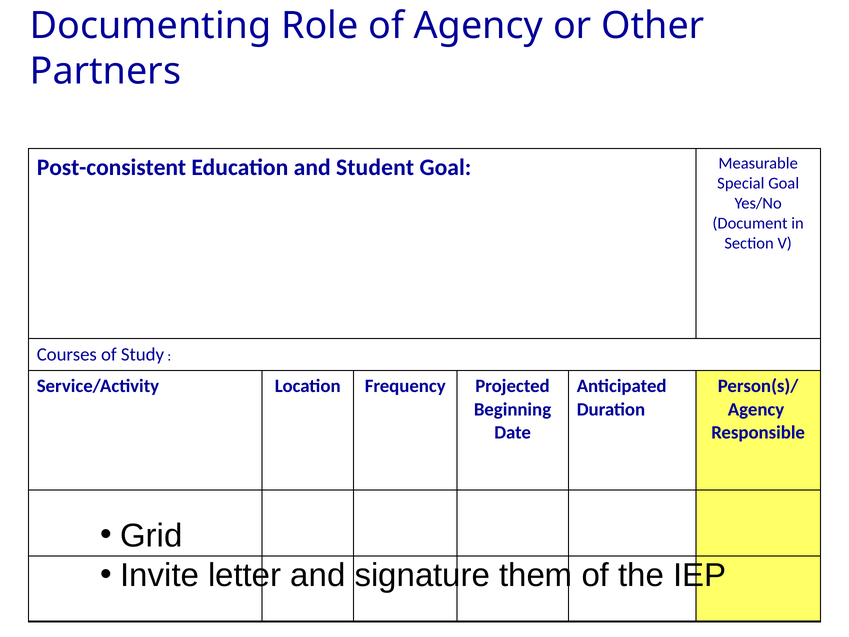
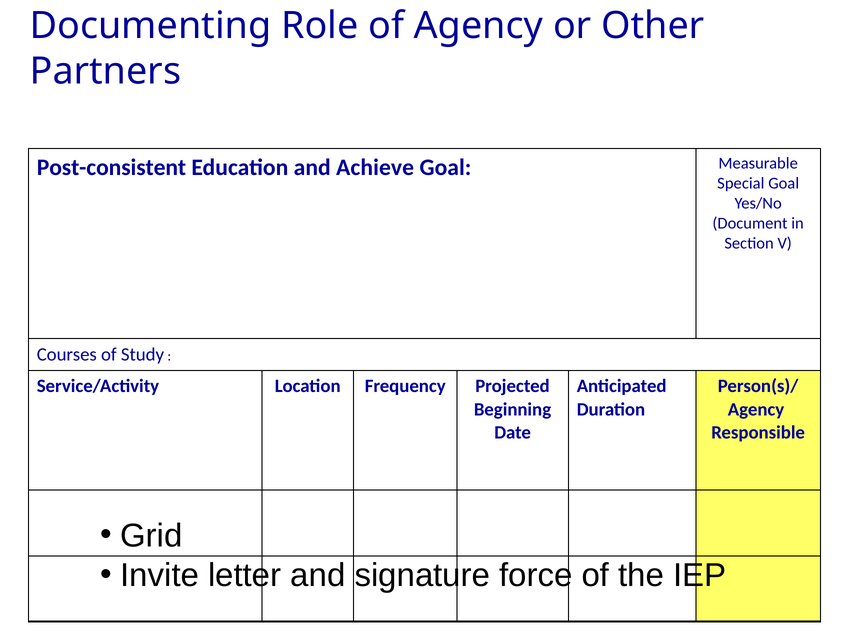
Student: Student -> Achieve
them: them -> force
